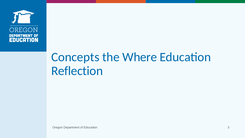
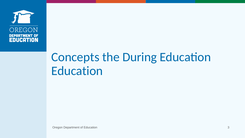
Where: Where -> During
Reflection at (77, 71): Reflection -> Education
